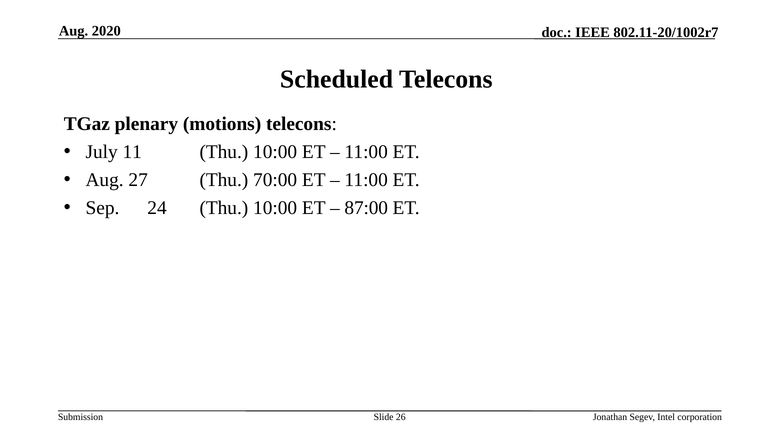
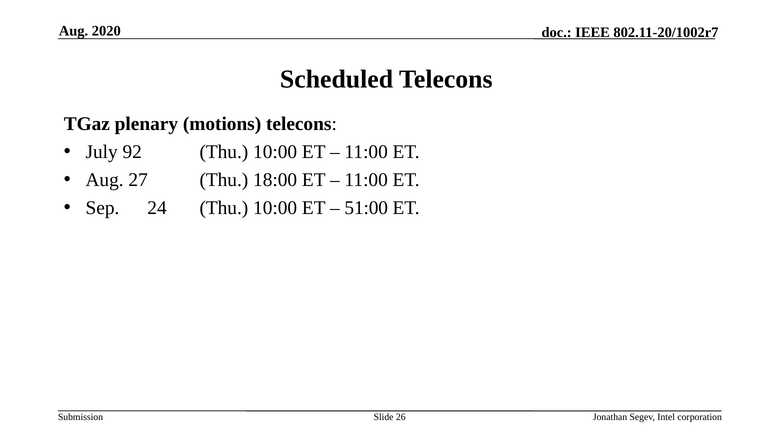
11: 11 -> 92
70:00: 70:00 -> 18:00
87:00: 87:00 -> 51:00
